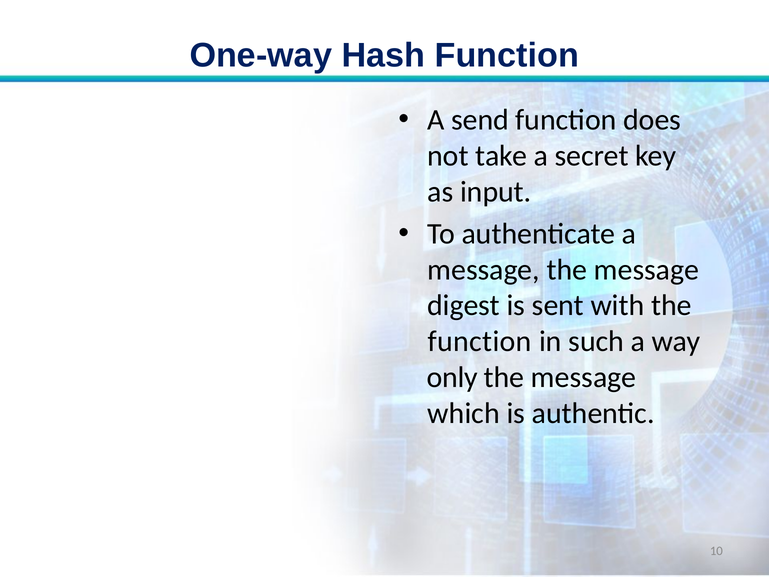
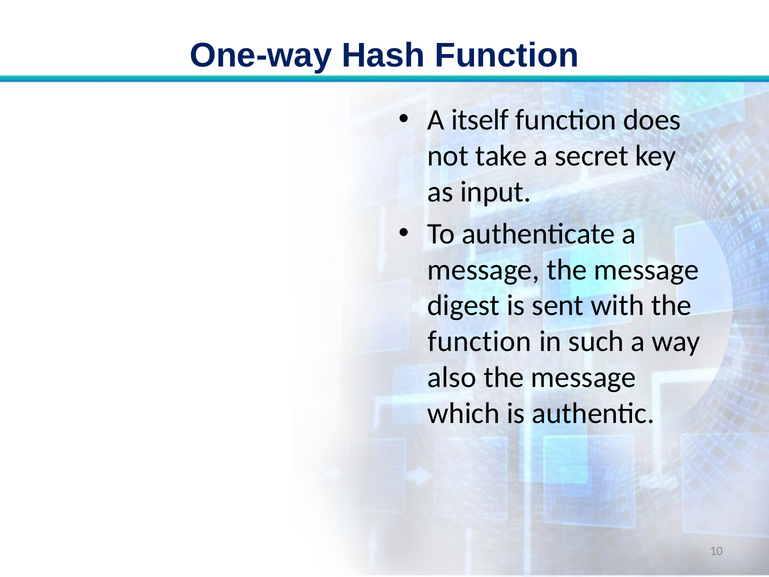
send: send -> itself
only: only -> also
